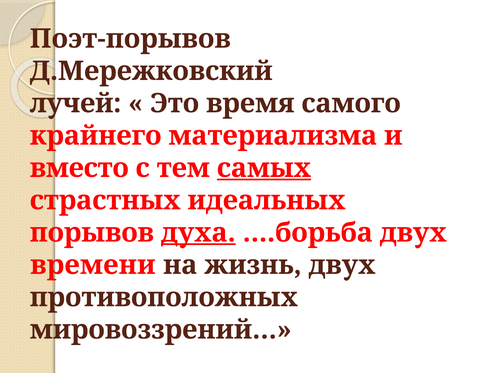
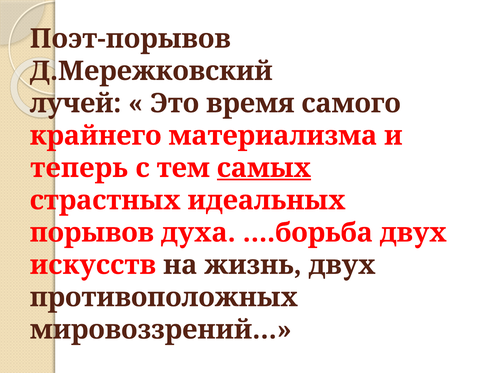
вместо: вместо -> теперь
духа underline: present -> none
времени: времени -> искусств
